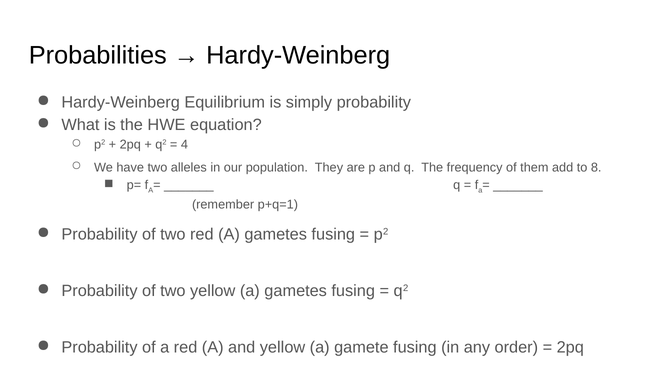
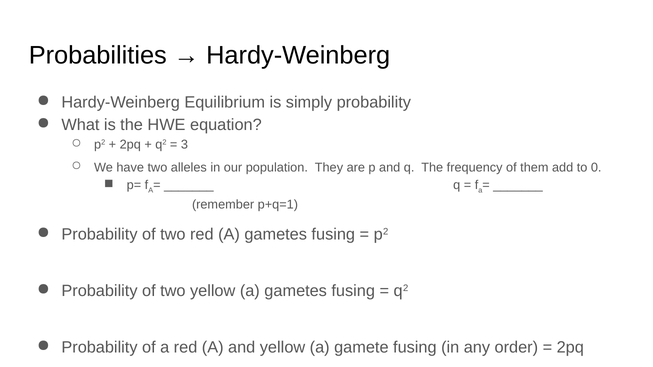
4: 4 -> 3
8: 8 -> 0
